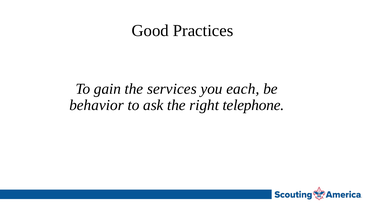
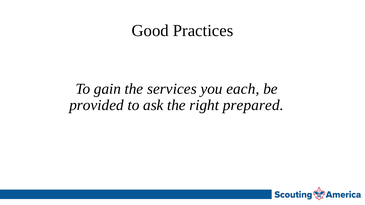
behavior: behavior -> provided
telephone: telephone -> prepared
